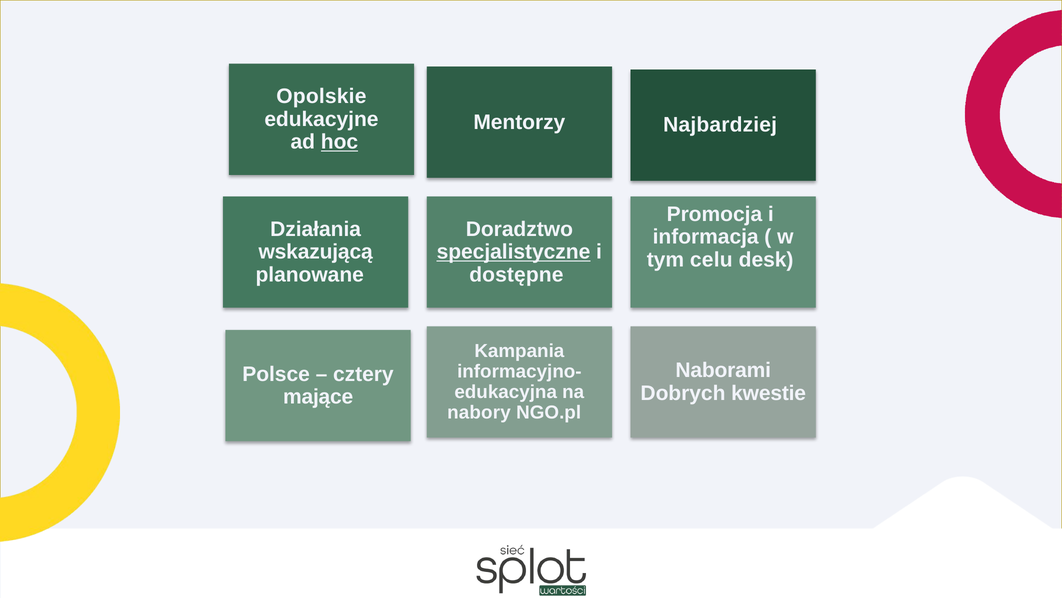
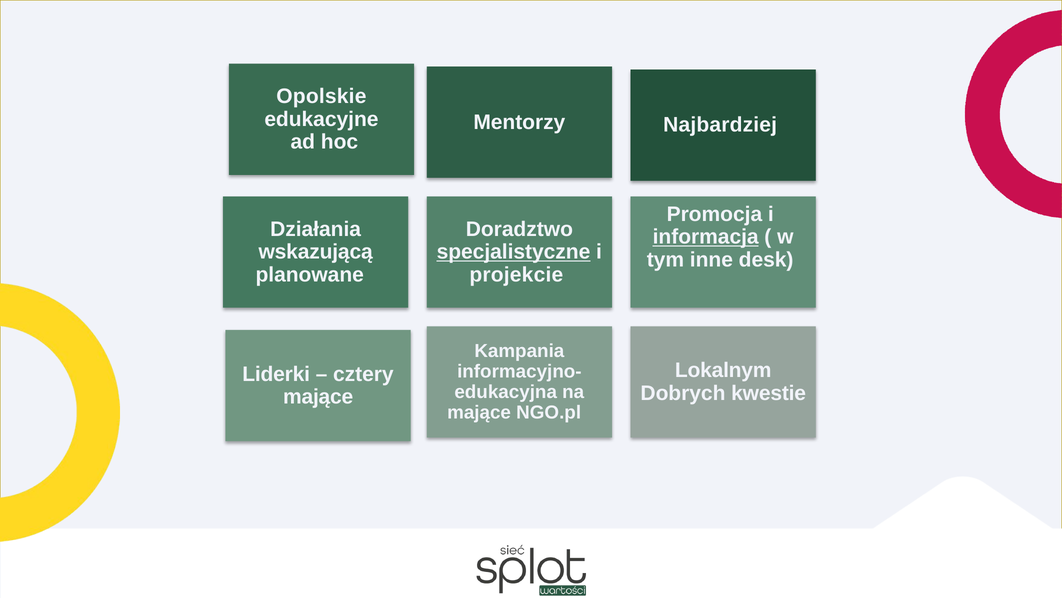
hoc underline: present -> none
informacja underline: none -> present
celu: celu -> inne
dostępne: dostępne -> projekcie
Naborami: Naborami -> Lokalnym
Polsce: Polsce -> Liderki
nabory at (479, 412): nabory -> mające
